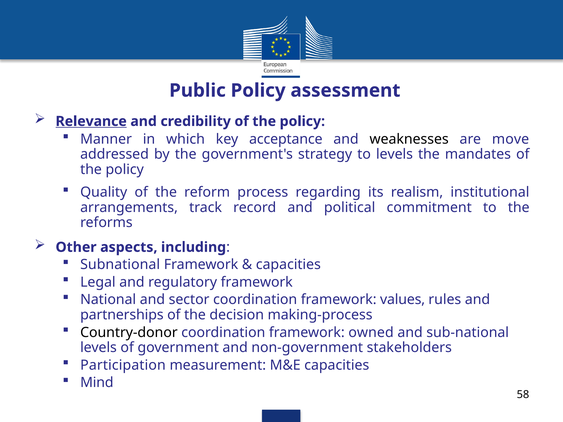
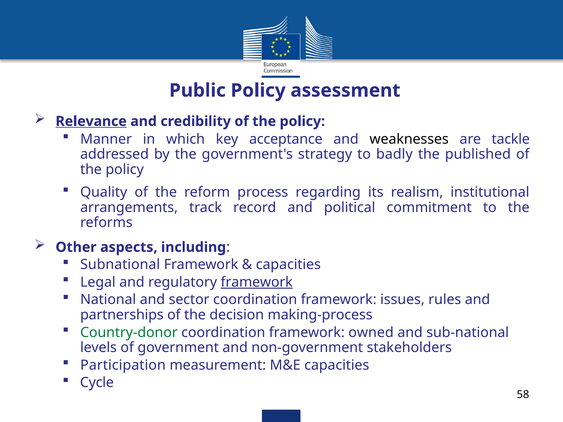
move: move -> tackle
to levels: levels -> badly
mandates: mandates -> published
framework at (257, 282) underline: none -> present
values: values -> issues
Country-donor colour: black -> green
Mind: Mind -> Cycle
